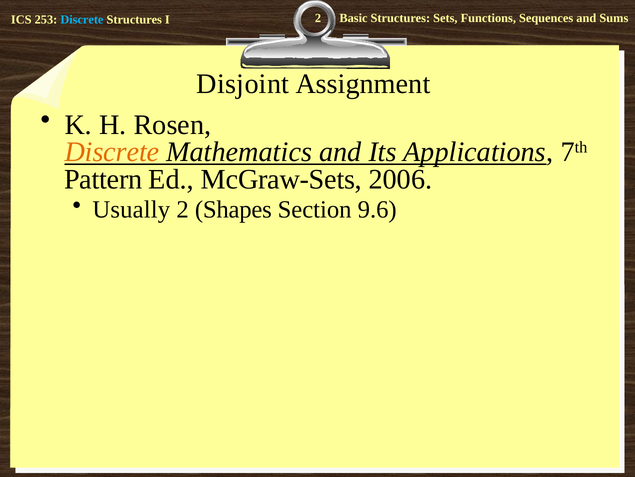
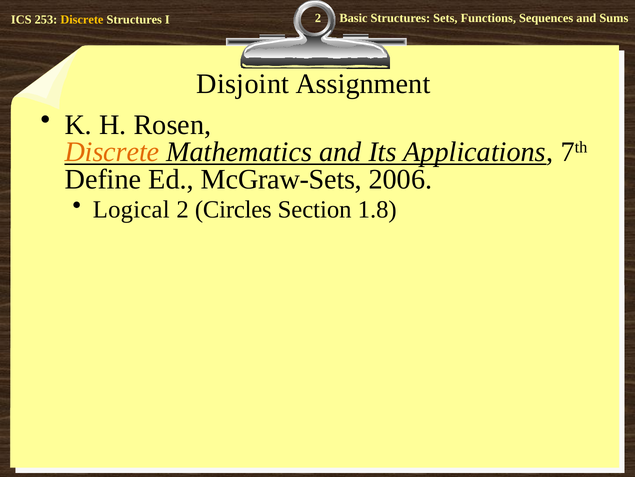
Discrete at (82, 20) colour: light blue -> yellow
Pattern: Pattern -> Define
Usually: Usually -> Logical
Shapes: Shapes -> Circles
9.6: 9.6 -> 1.8
